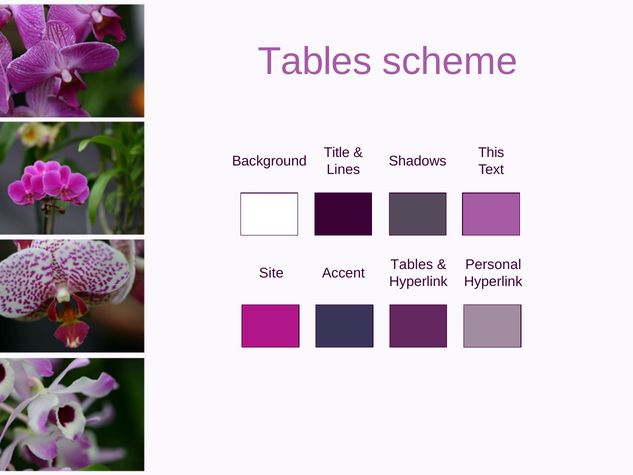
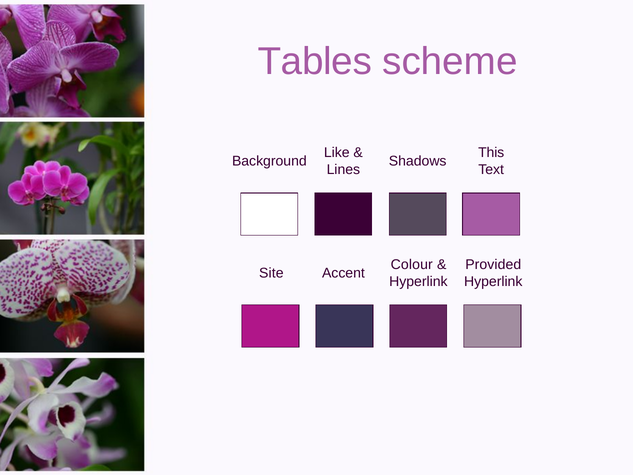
Title: Title -> Like
Personal: Personal -> Provided
Tables at (412, 264): Tables -> Colour
